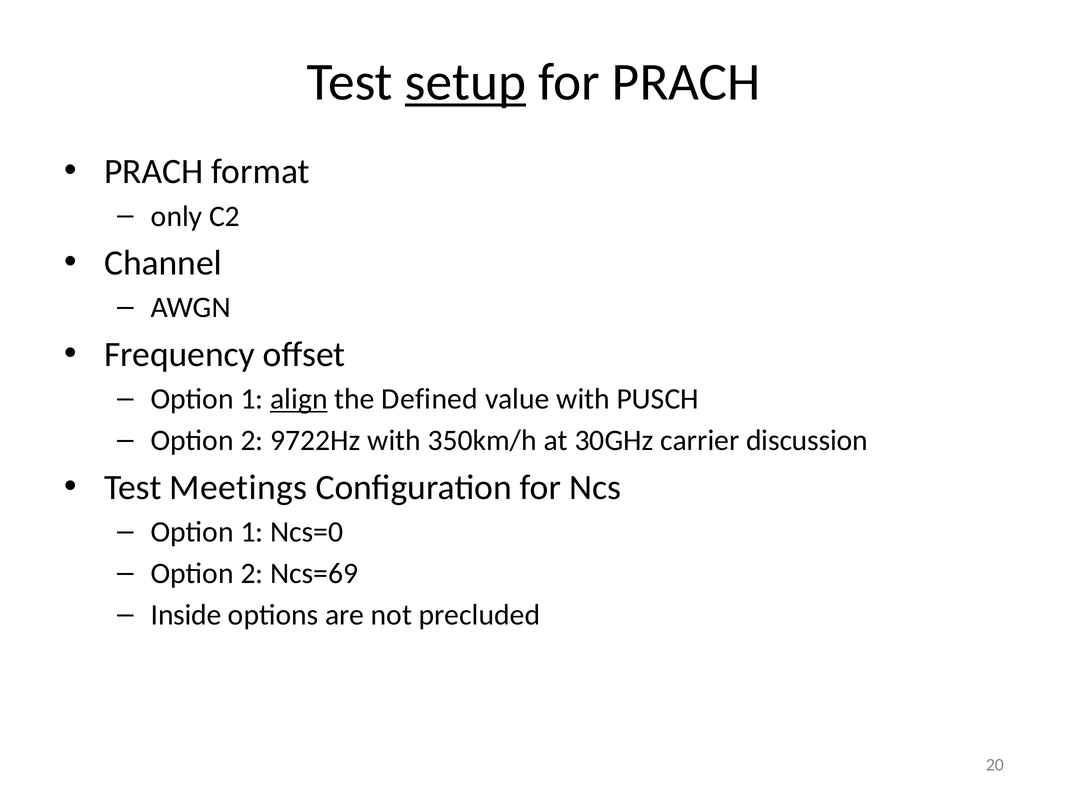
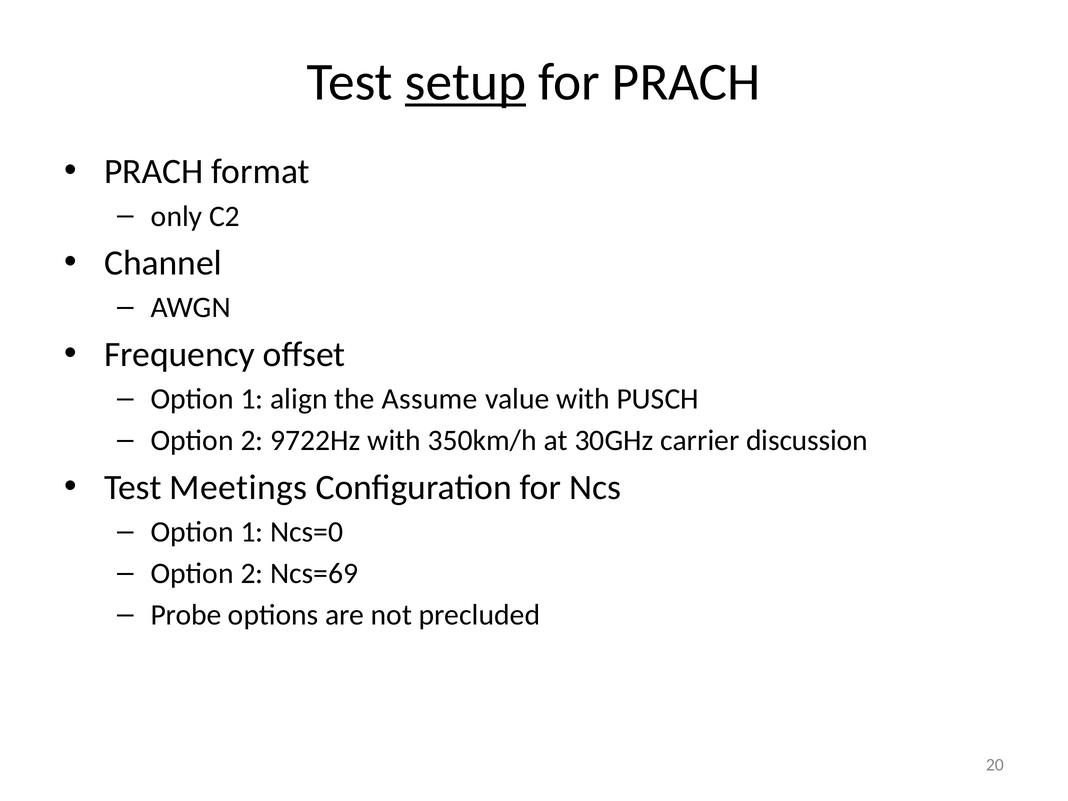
align underline: present -> none
Defined: Defined -> Assume
Inside: Inside -> Probe
